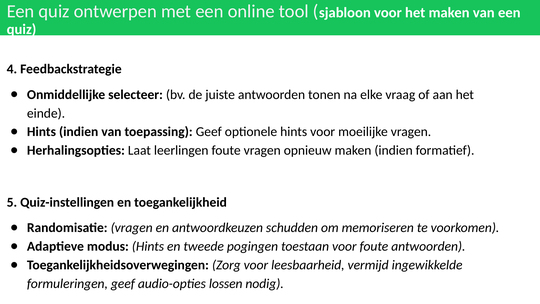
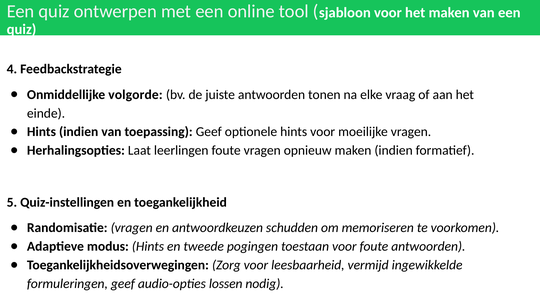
selecteer: selecteer -> volgorde
